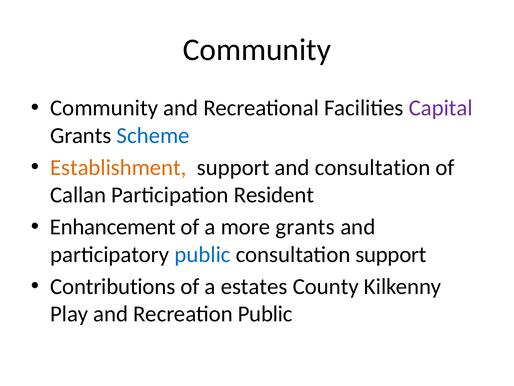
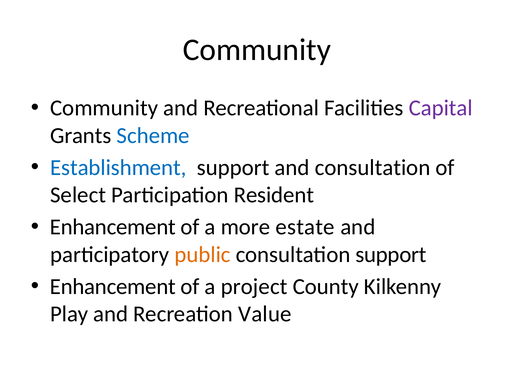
Establishment colour: orange -> blue
Callan: Callan -> Select
more grants: grants -> estate
public at (203, 254) colour: blue -> orange
Contributions at (113, 286): Contributions -> Enhancement
estates: estates -> project
Recreation Public: Public -> Value
